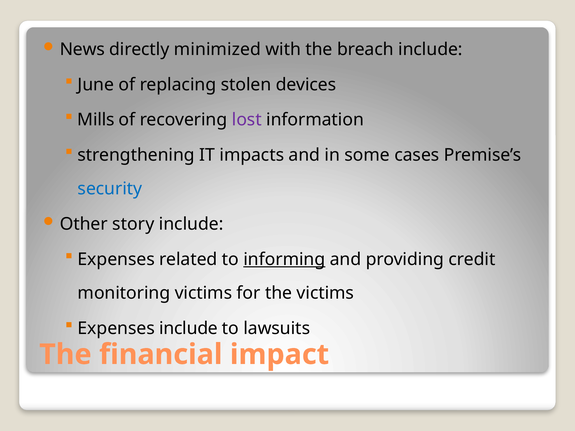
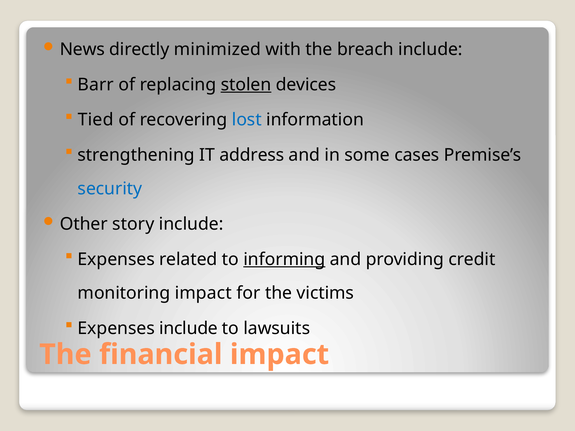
June: June -> Barr
stolen underline: none -> present
Mills: Mills -> Tied
lost colour: purple -> blue
impacts: impacts -> address
monitoring victims: victims -> impact
